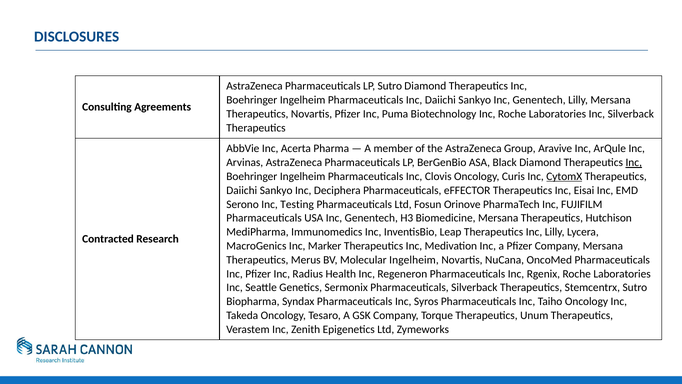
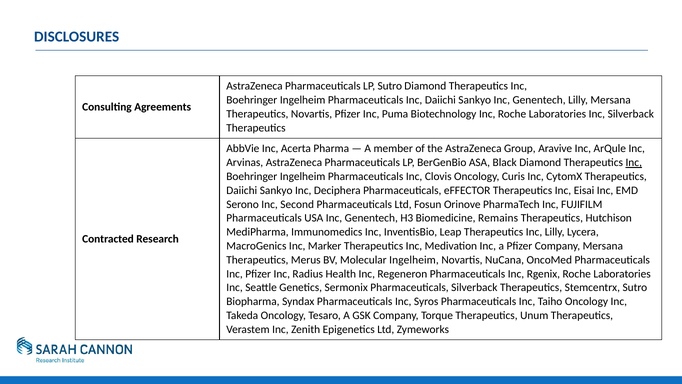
CytomX underline: present -> none
Testing: Testing -> Second
Biomedicine Mersana: Mersana -> Remains
